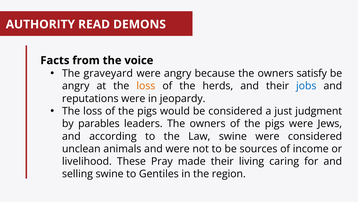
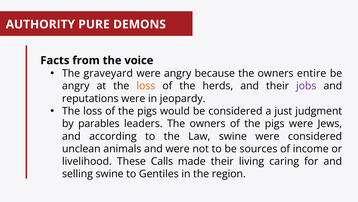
READ: READ -> PURE
satisfy: satisfy -> entire
jobs colour: blue -> purple
Pray: Pray -> Calls
